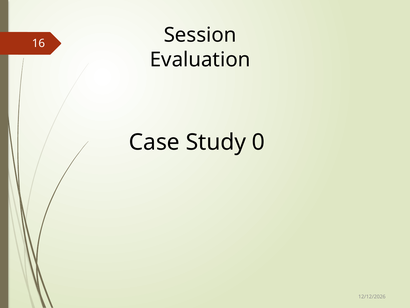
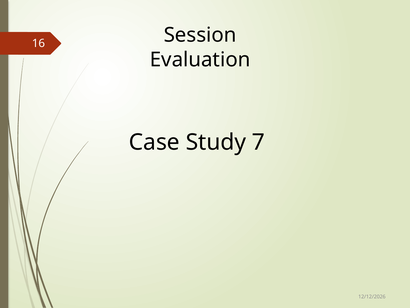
0: 0 -> 7
